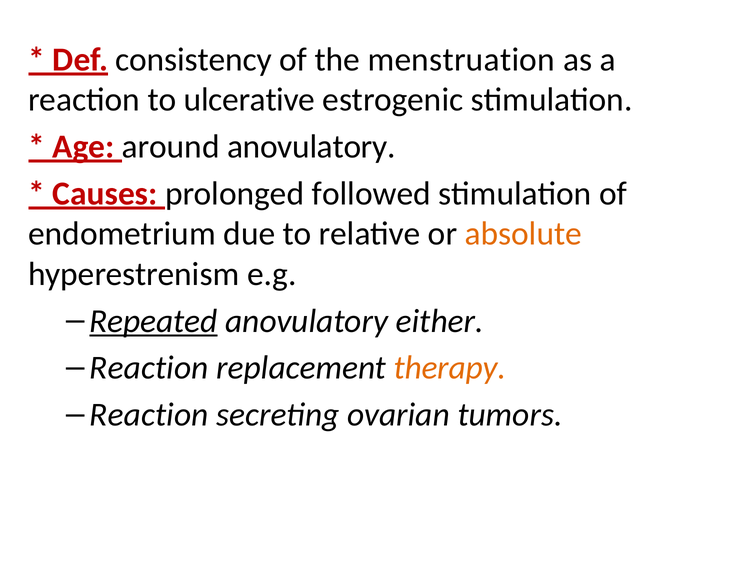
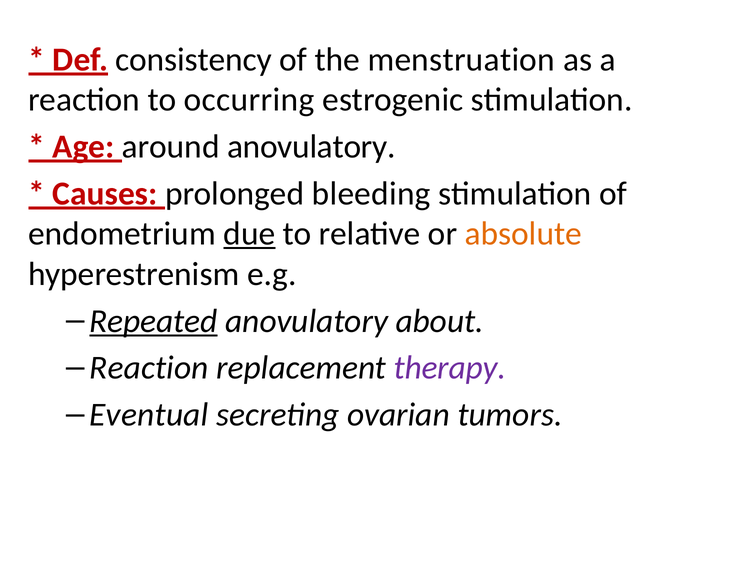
ulcerative: ulcerative -> occurring
followed: followed -> bleeding
due underline: none -> present
either: either -> about
therapy colour: orange -> purple
Reaction at (149, 415): Reaction -> Eventual
